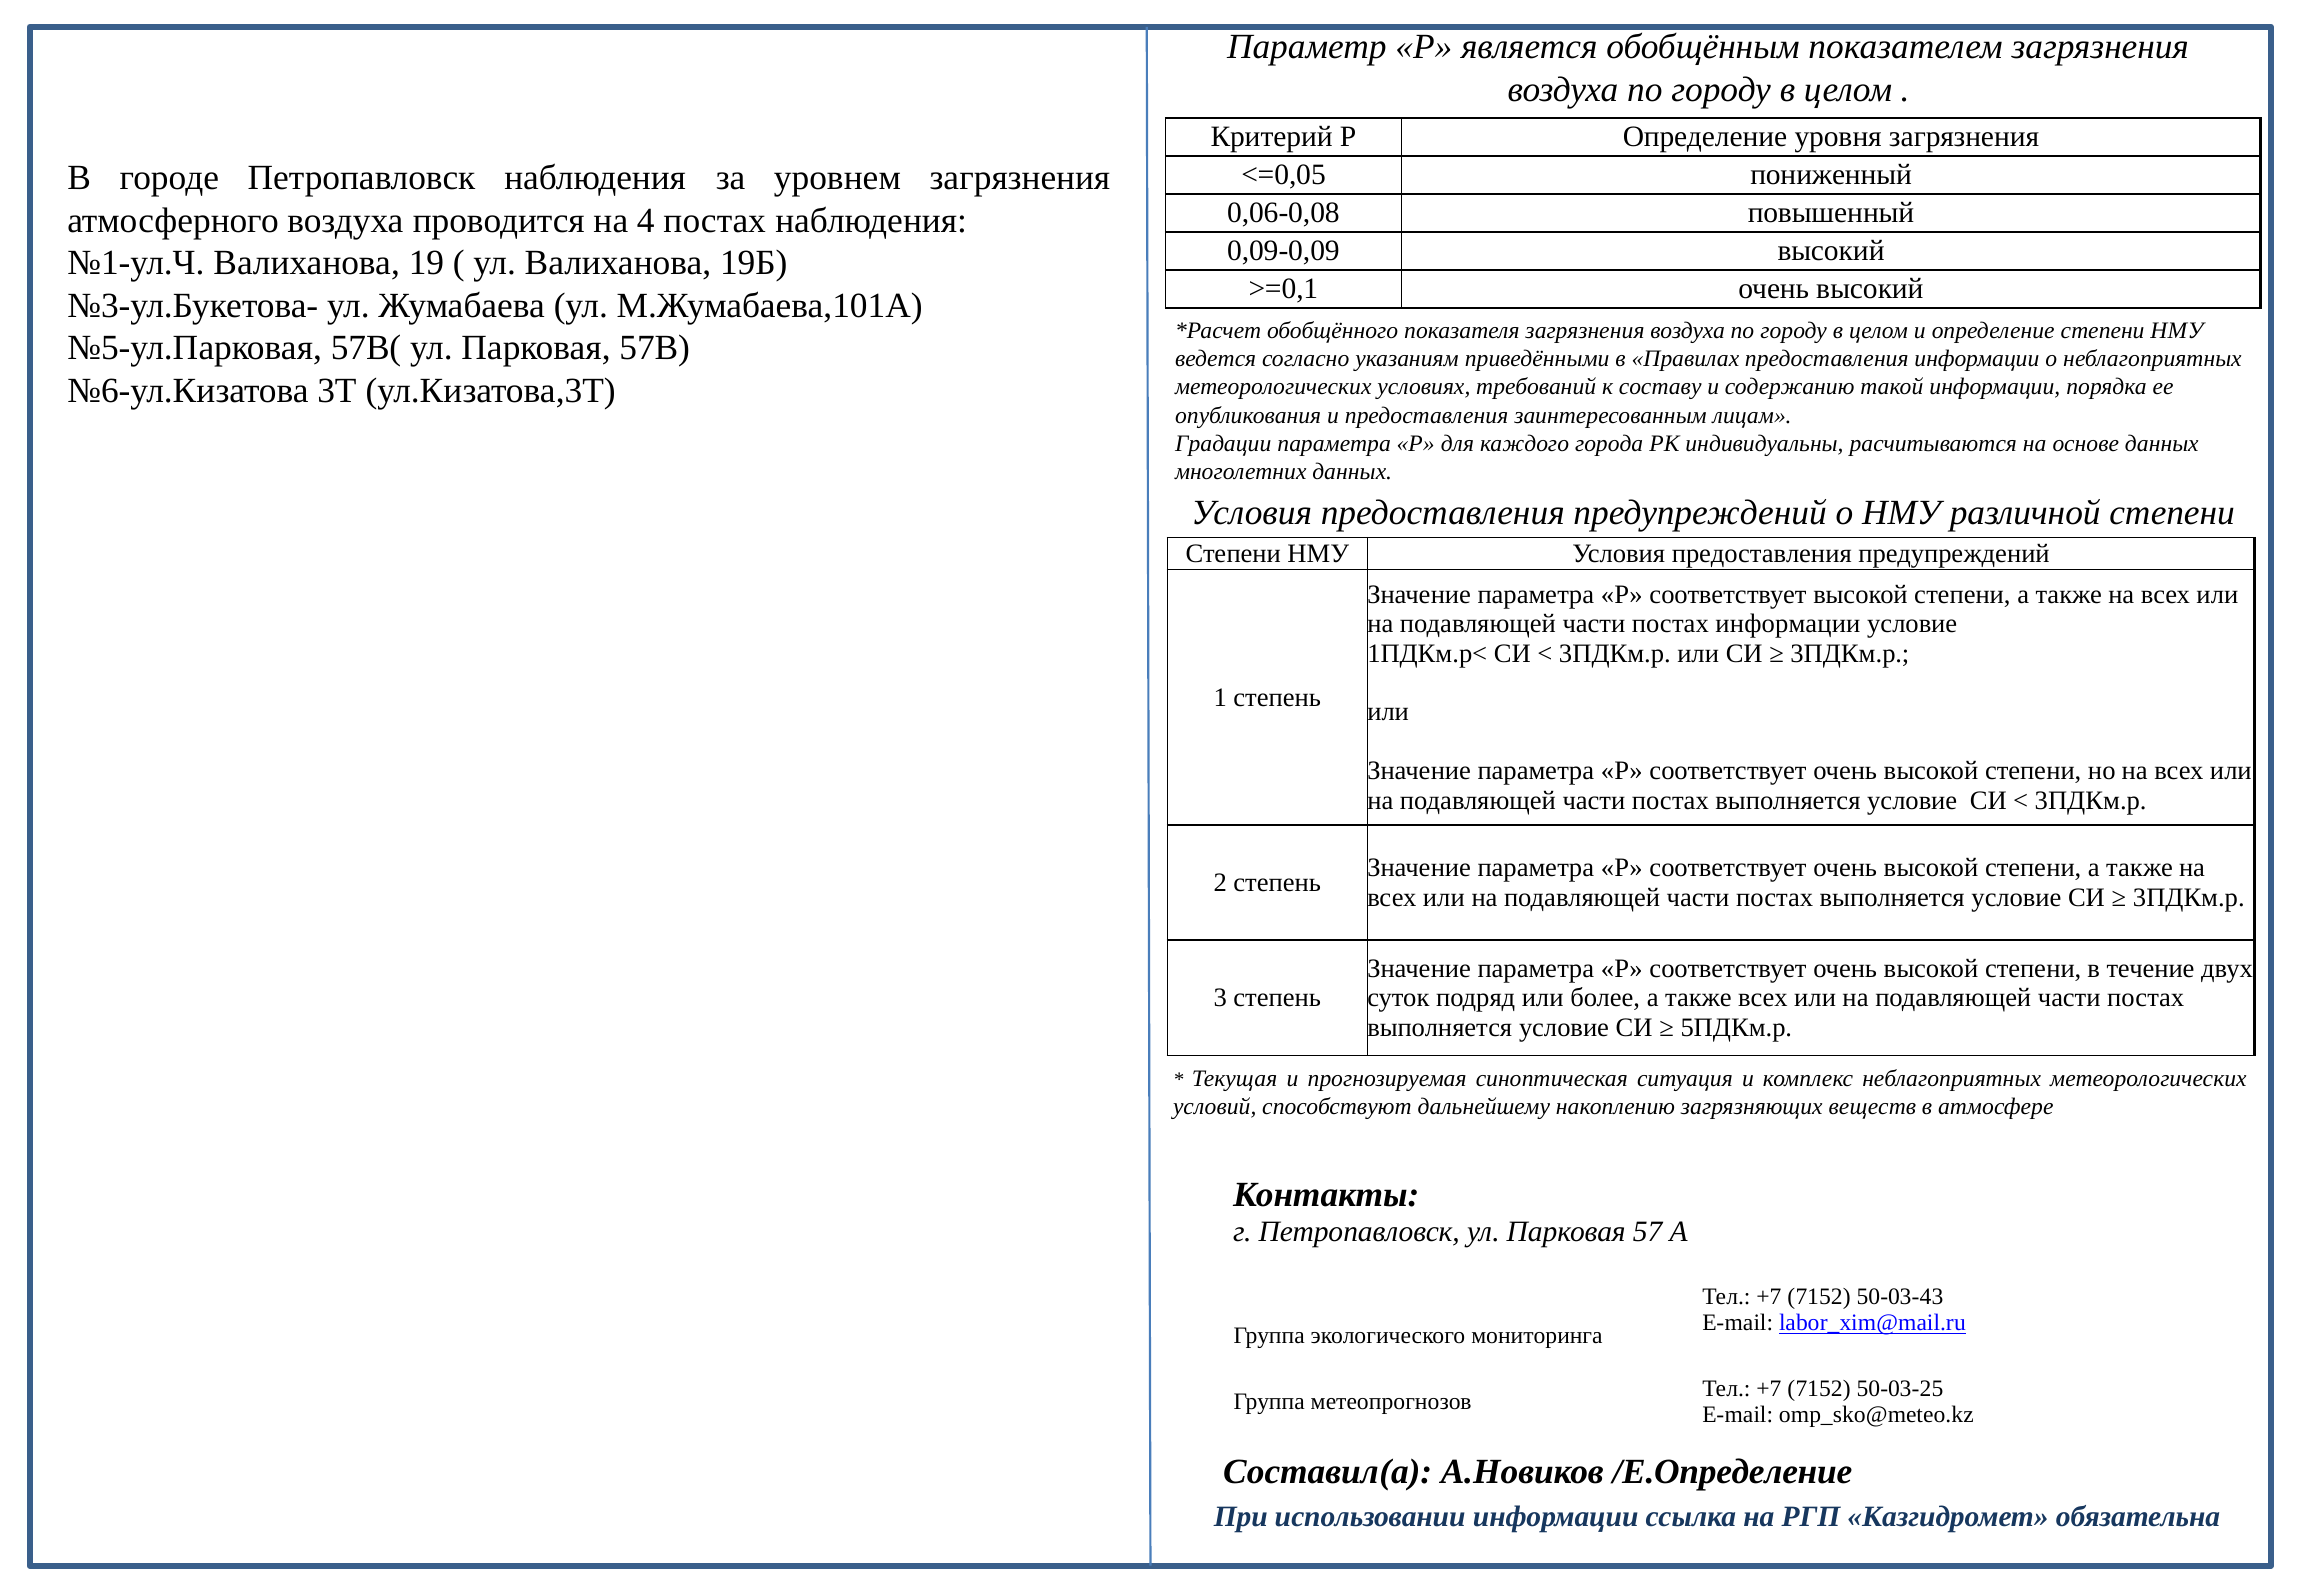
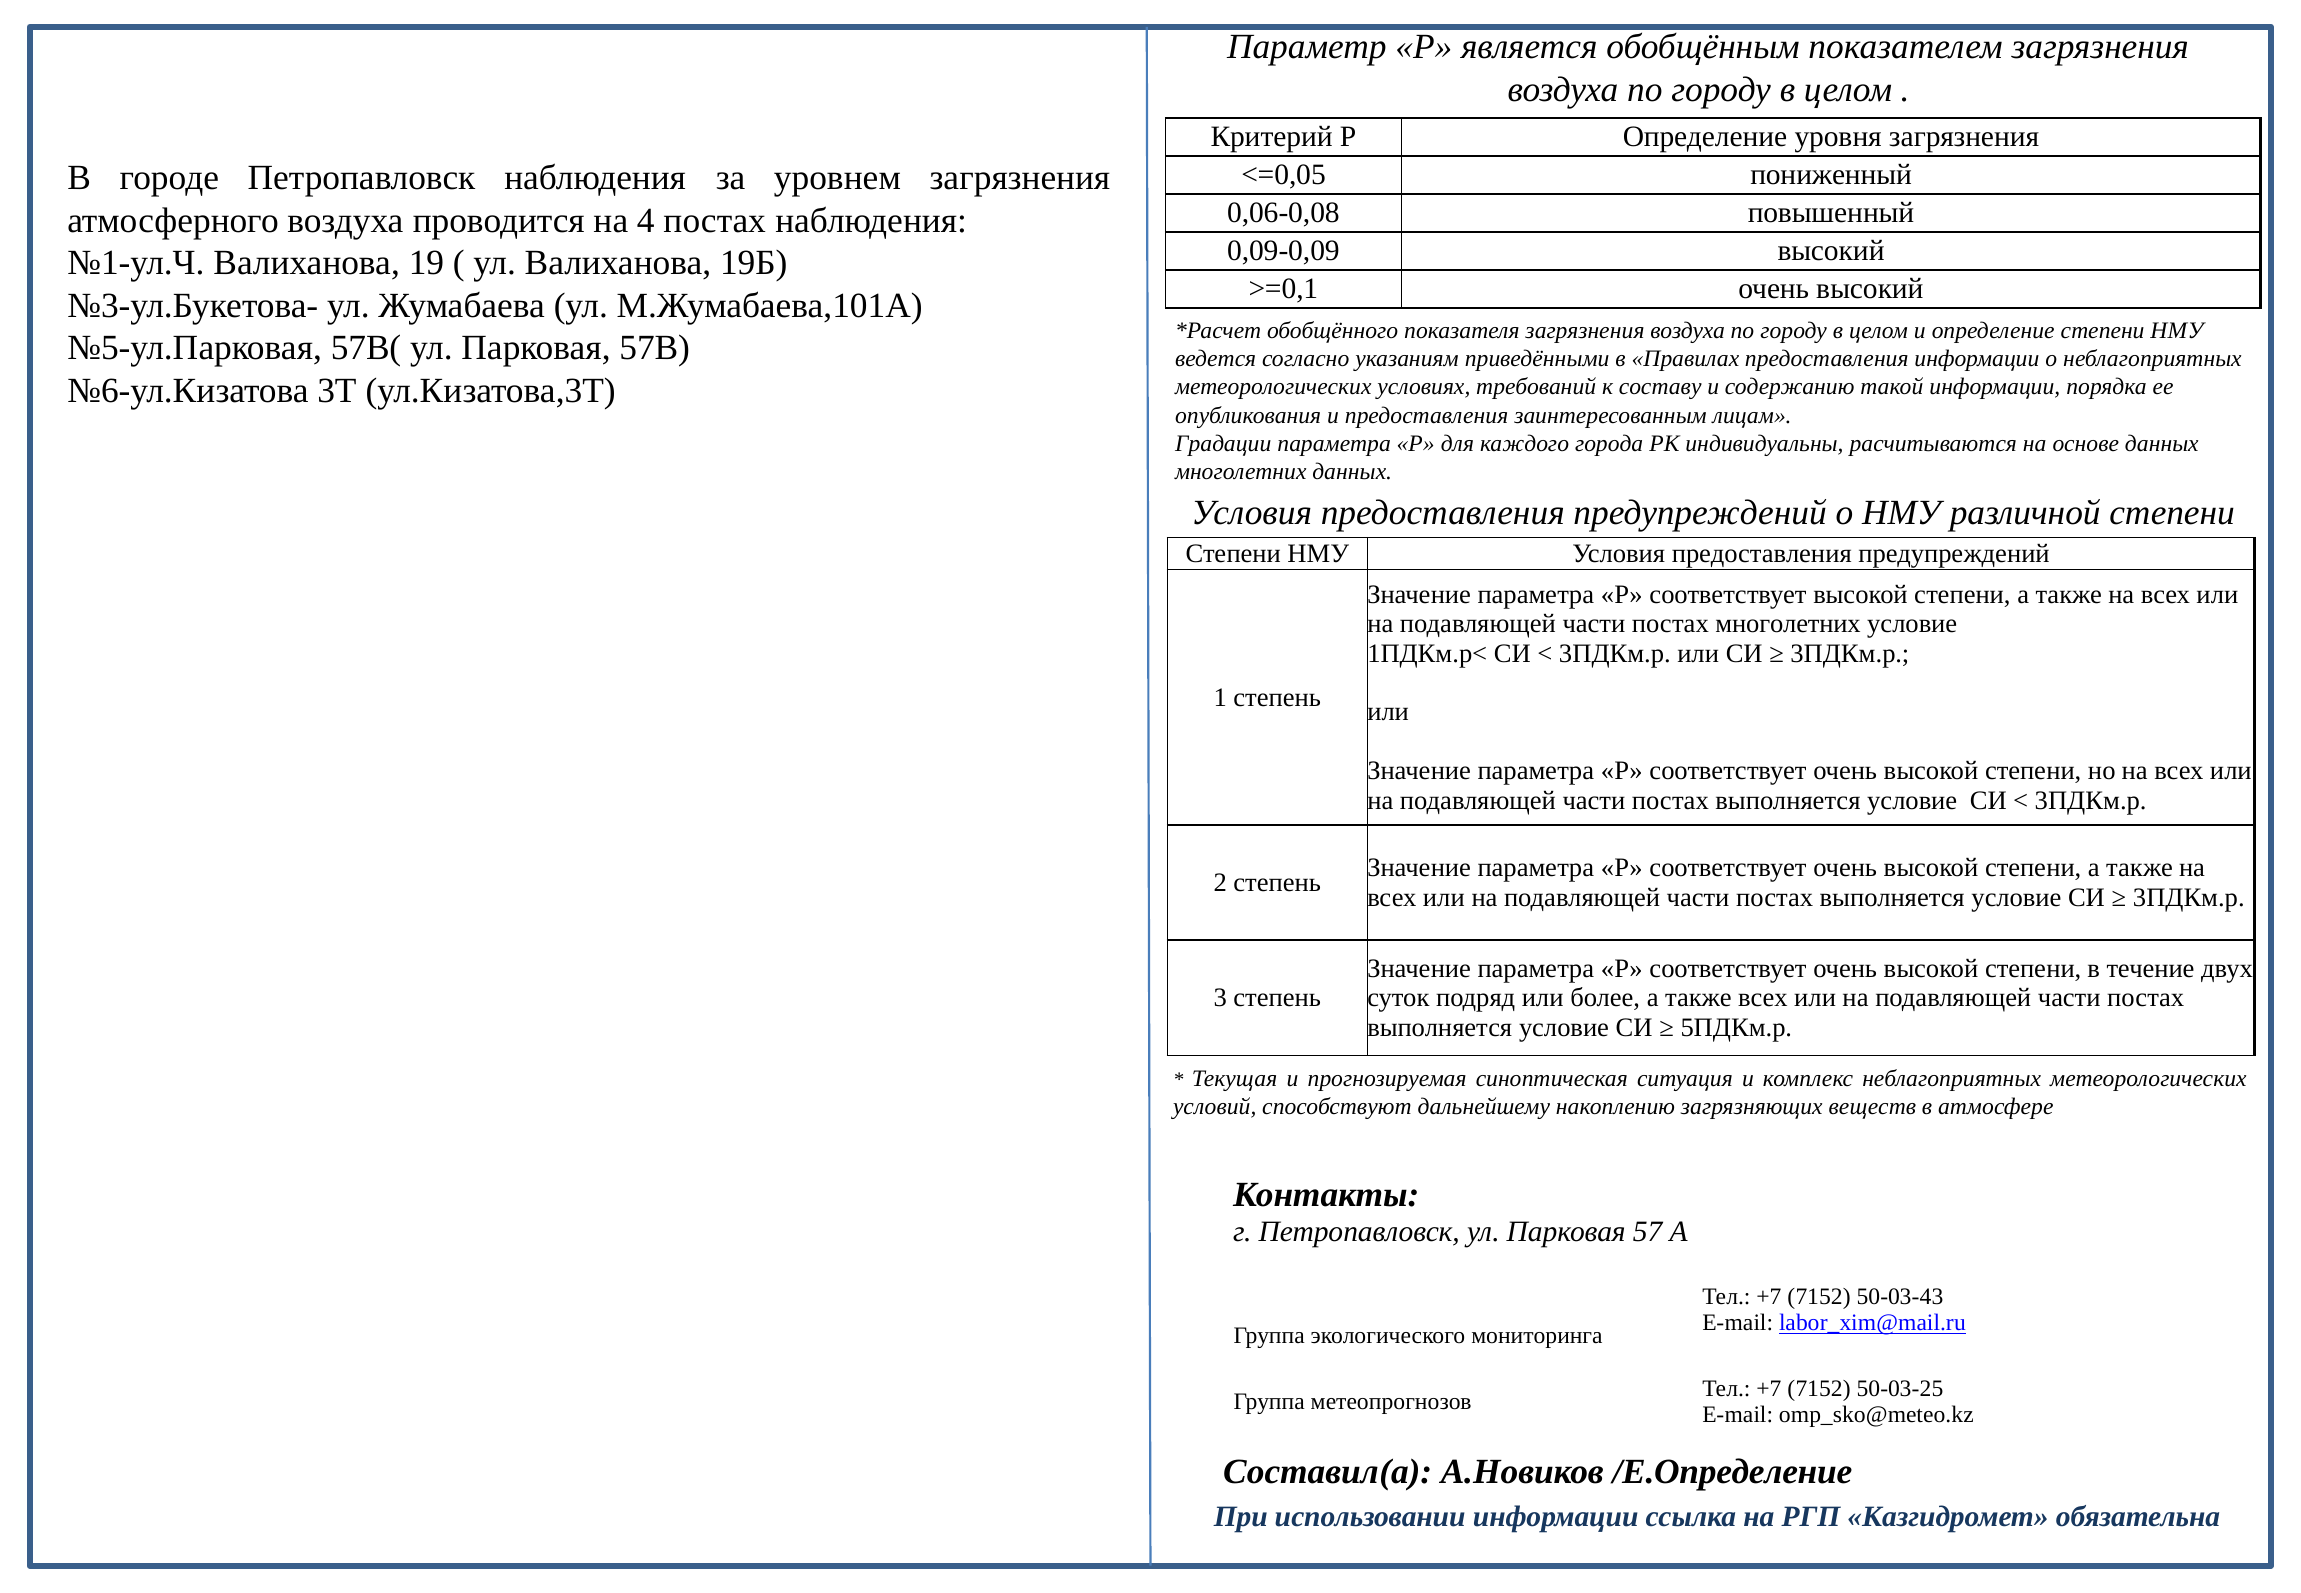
постах информации: информации -> многолетних
